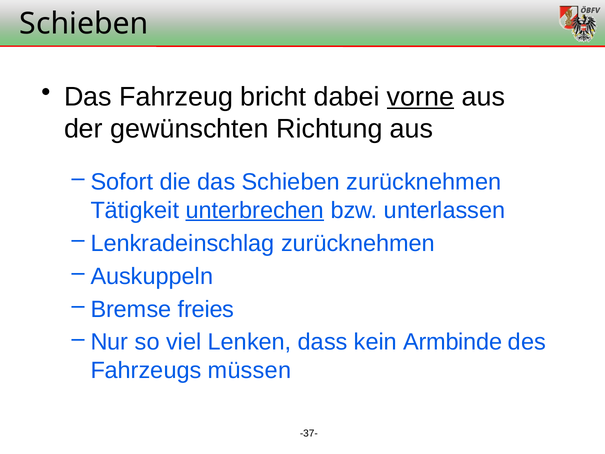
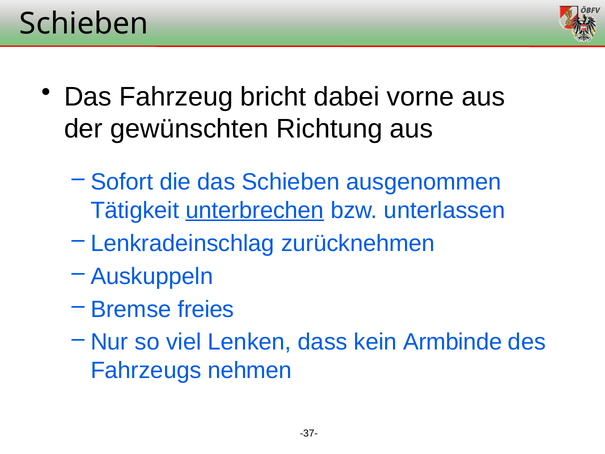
vorne underline: present -> none
Schieben zurücknehmen: zurücknehmen -> ausgenommen
müssen: müssen -> nehmen
